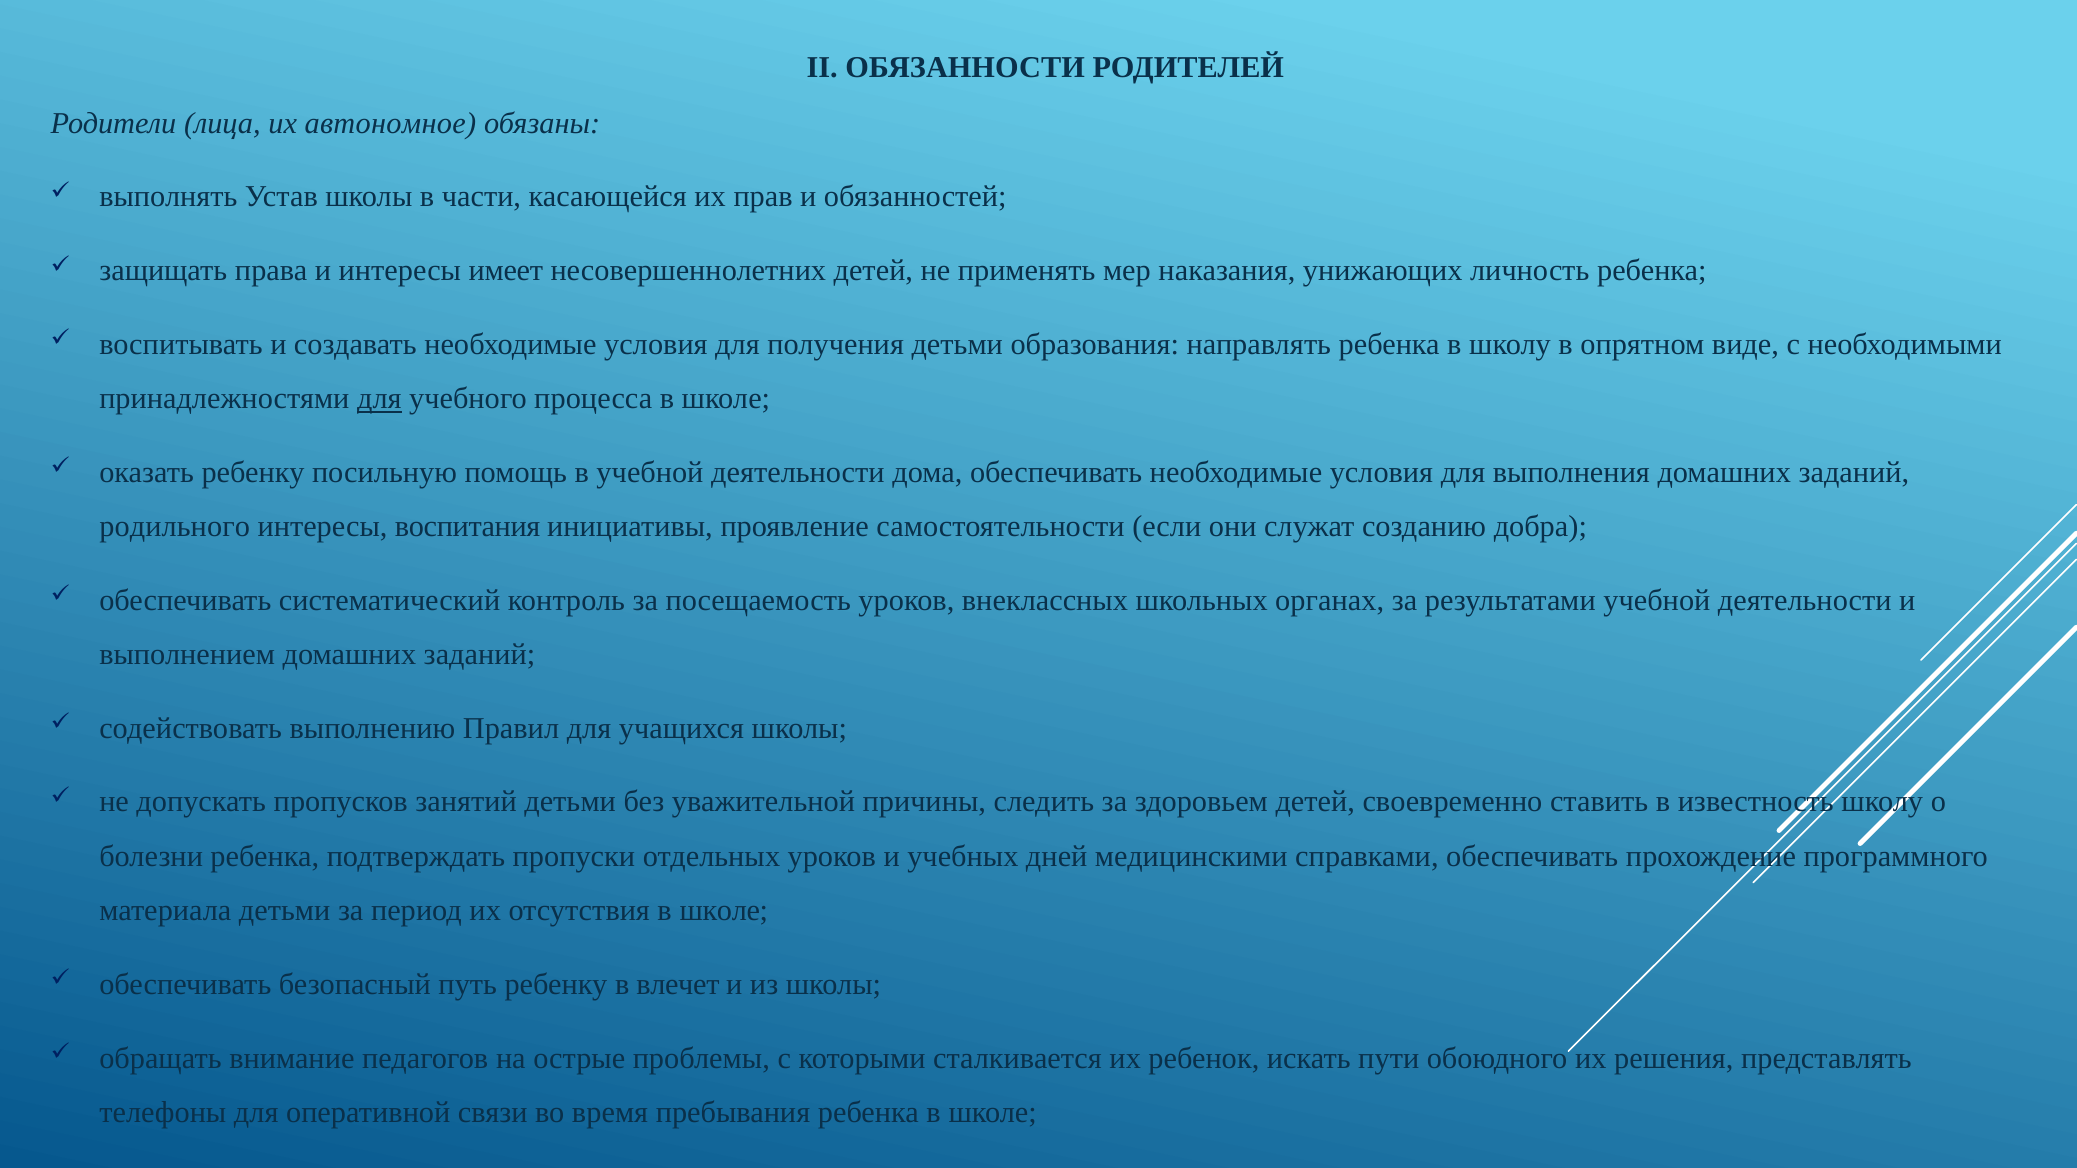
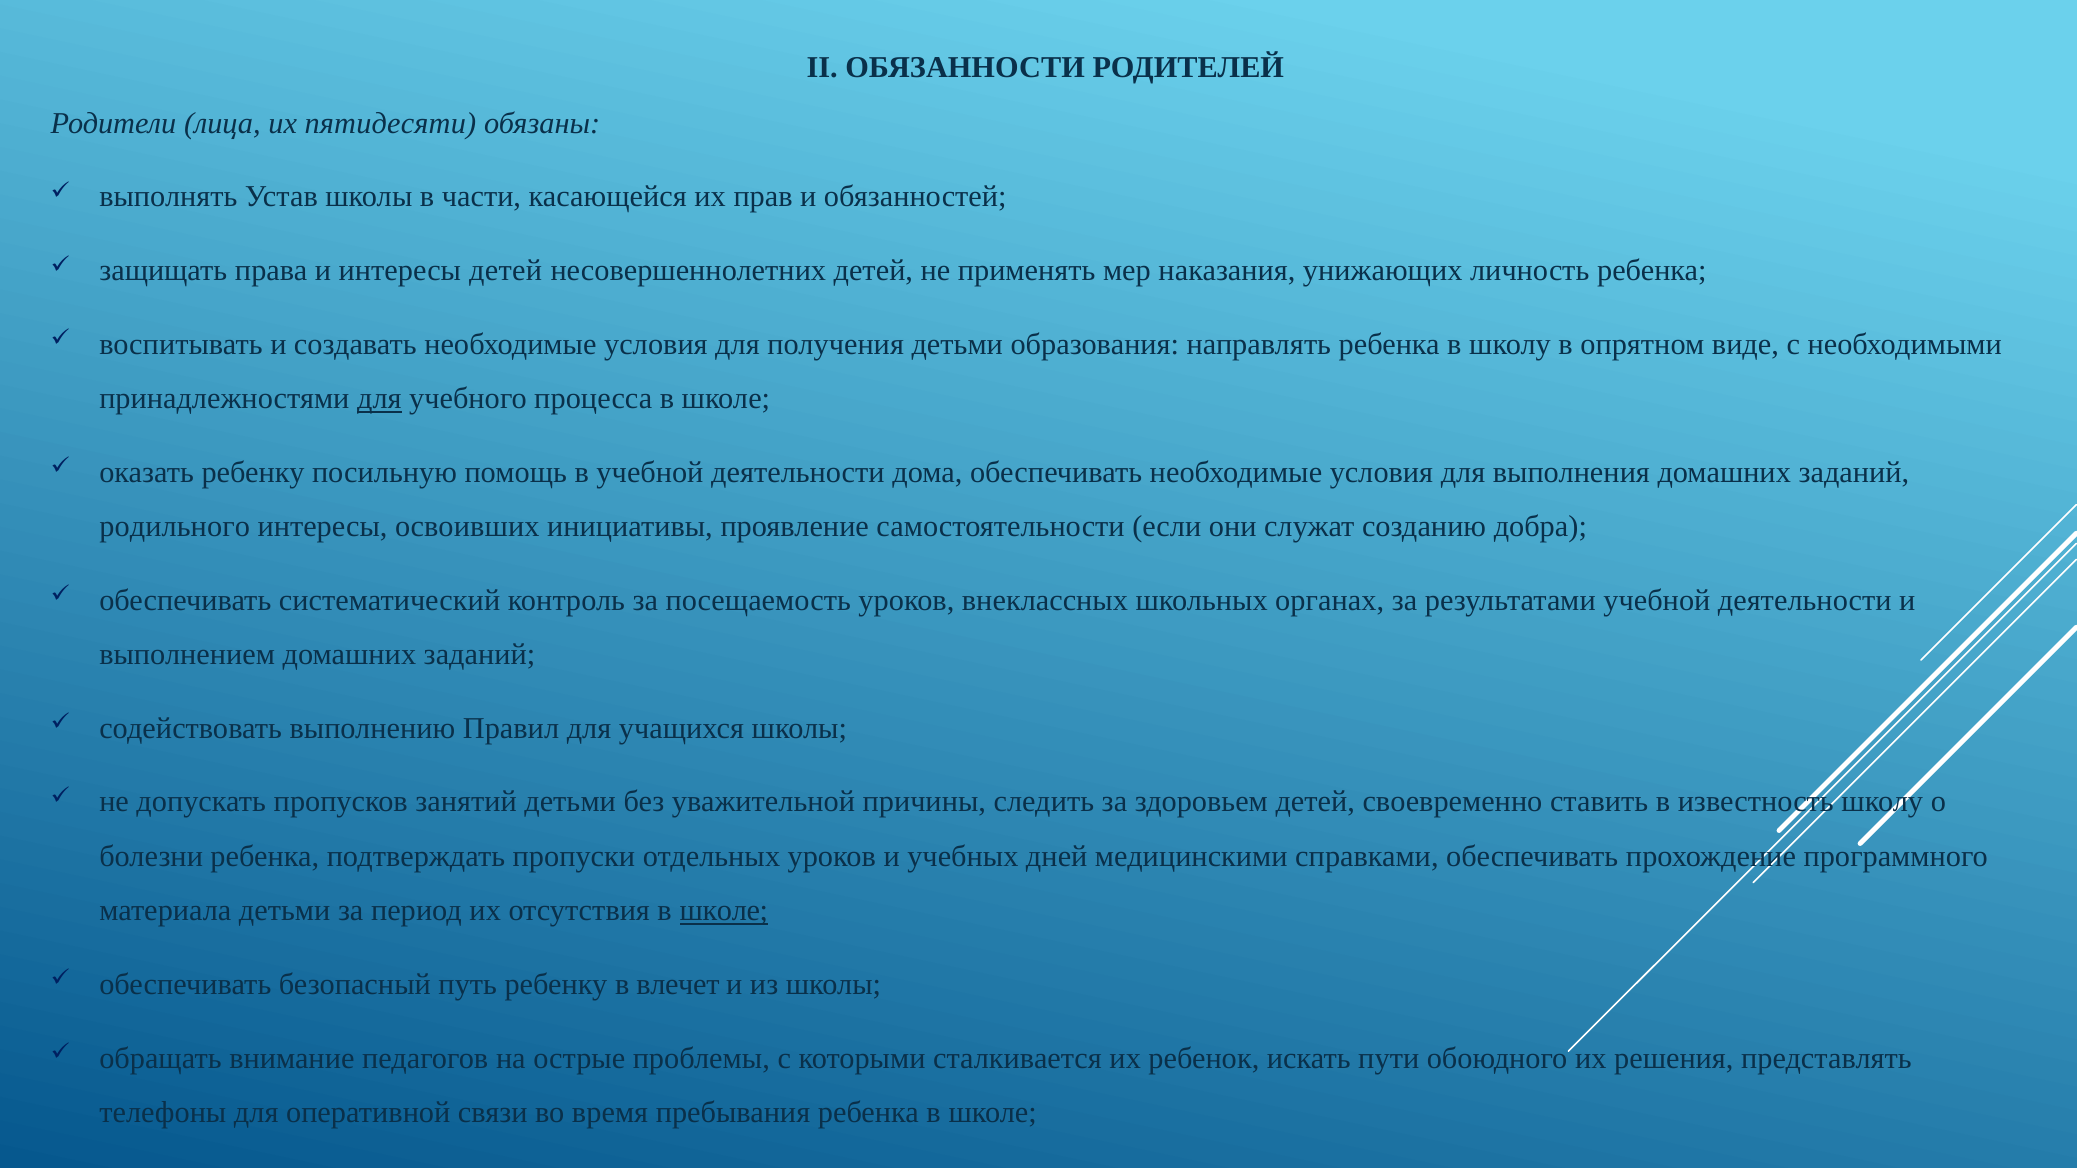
автономное: автономное -> пятидесяти
интересы имеет: имеет -> детей
воспитания: воспитания -> освоивших
школе at (724, 911) underline: none -> present
